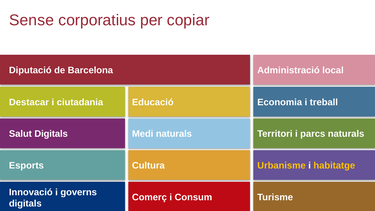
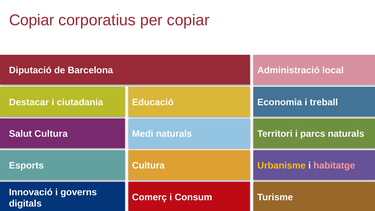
Sense at (31, 20): Sense -> Copiar
Salut Digitals: Digitals -> Cultura
habitatge colour: yellow -> pink
